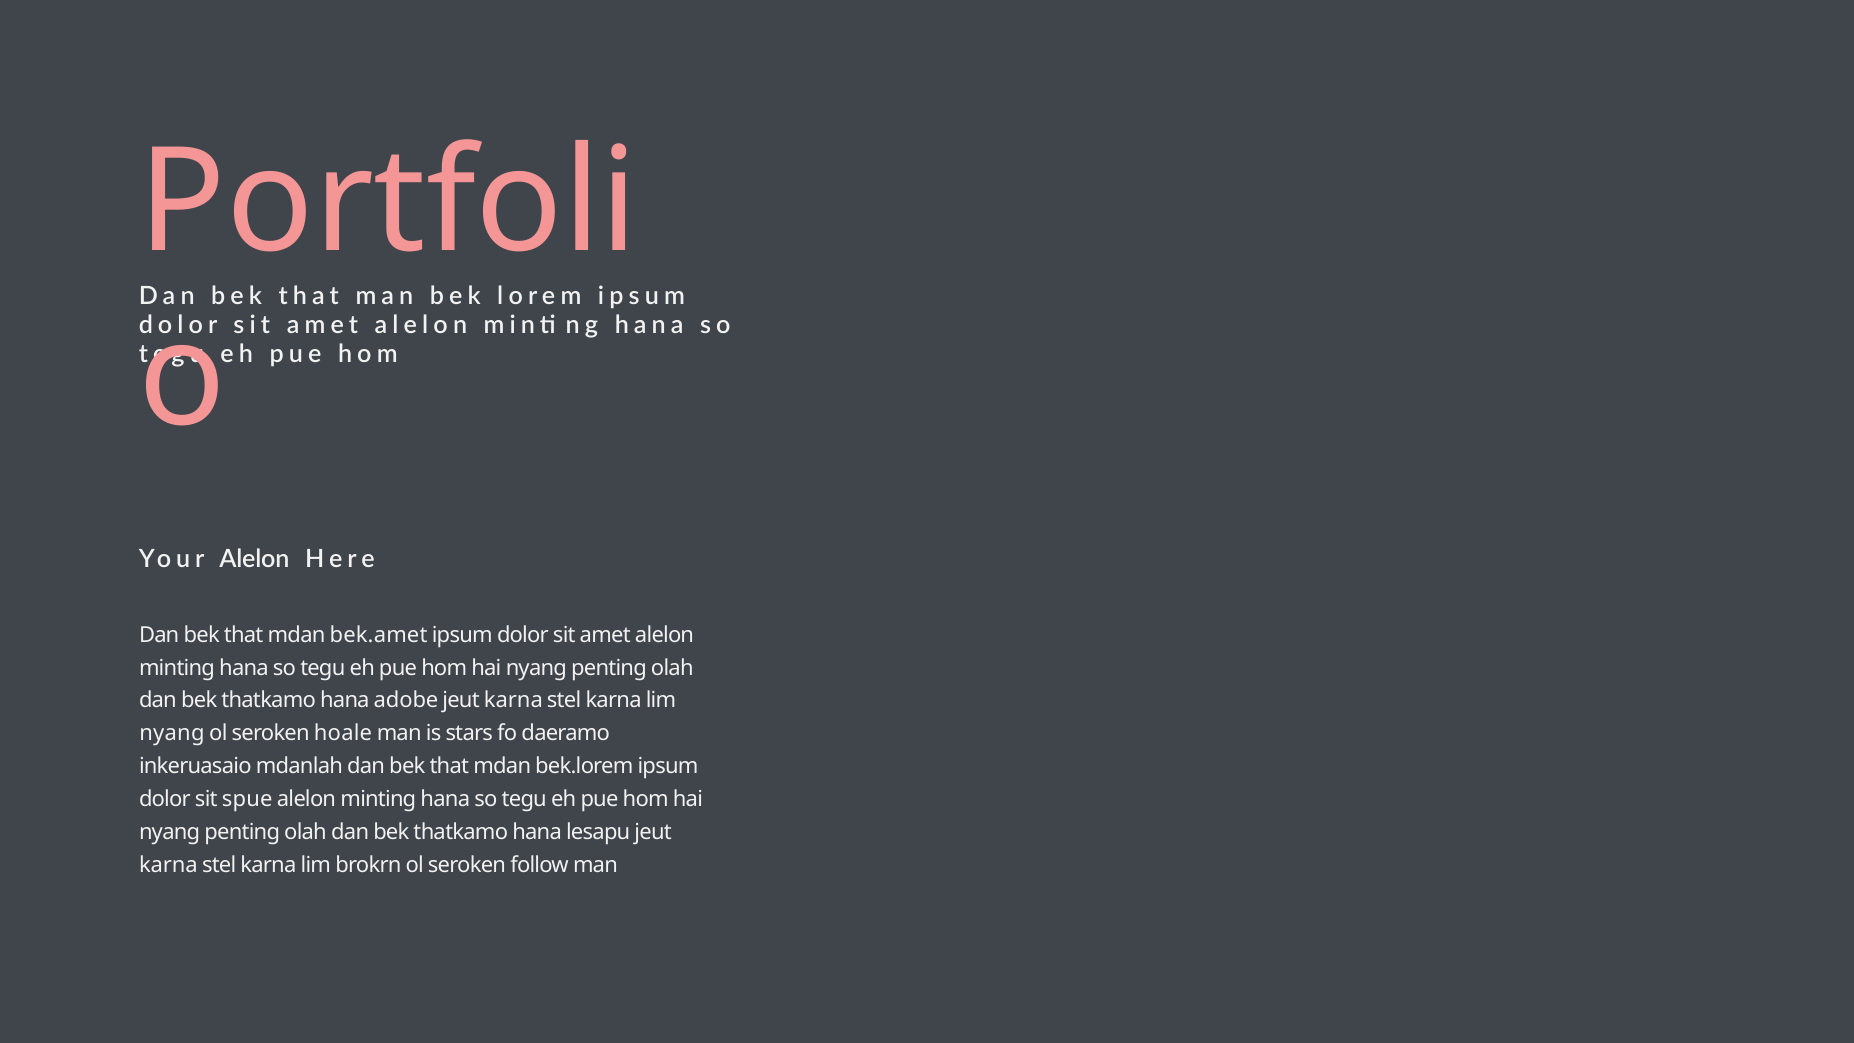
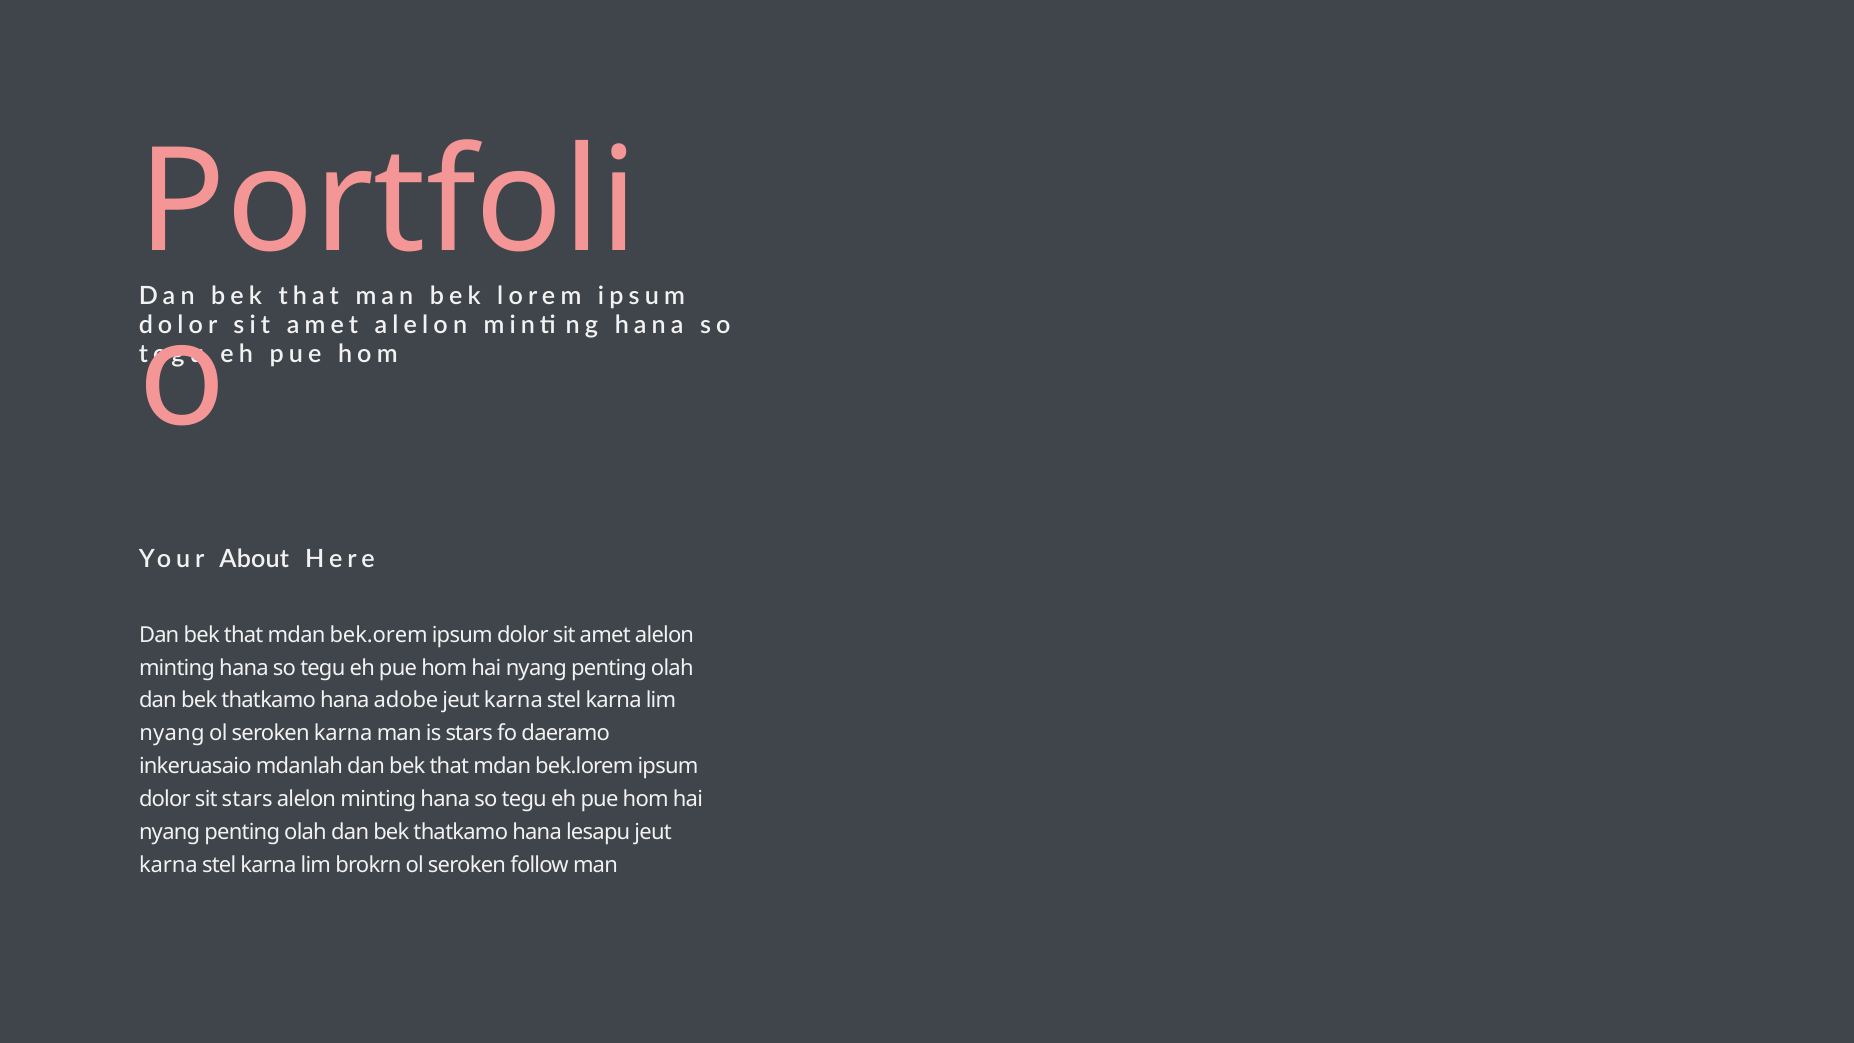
Your Alelon: Alelon -> About
bek.amet: bek.amet -> bek.orem
seroken hoale: hoale -> karna
sit spue: spue -> stars
